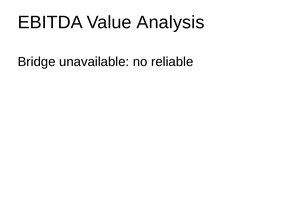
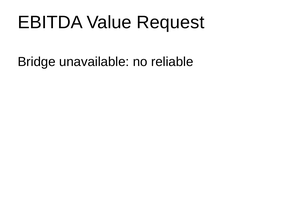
Analysis: Analysis -> Request
